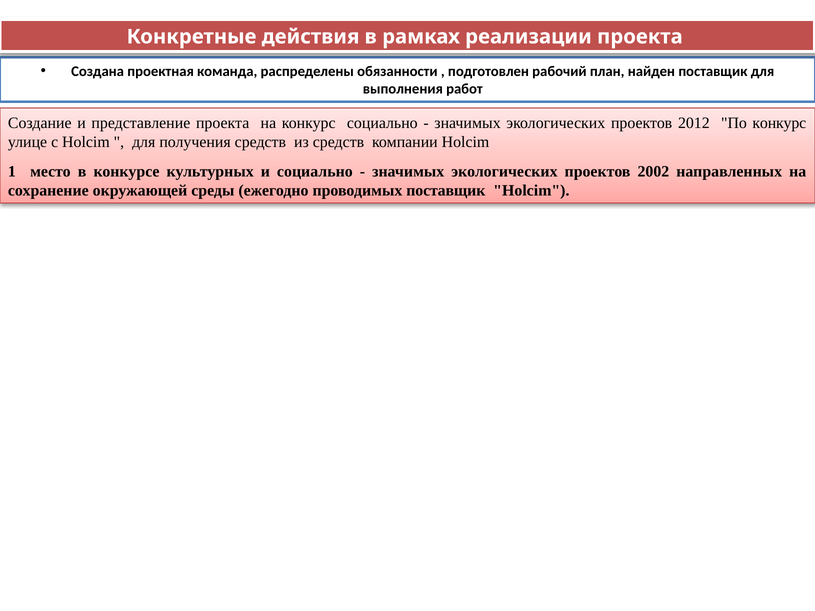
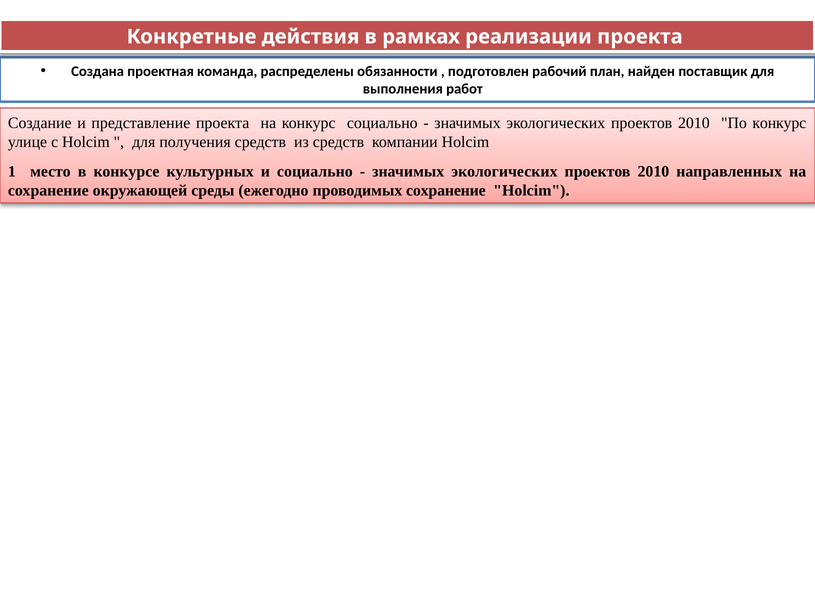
2012 at (694, 123): 2012 -> 2010
2002 at (653, 172): 2002 -> 2010
проводимых поставщик: поставщик -> сохранение
